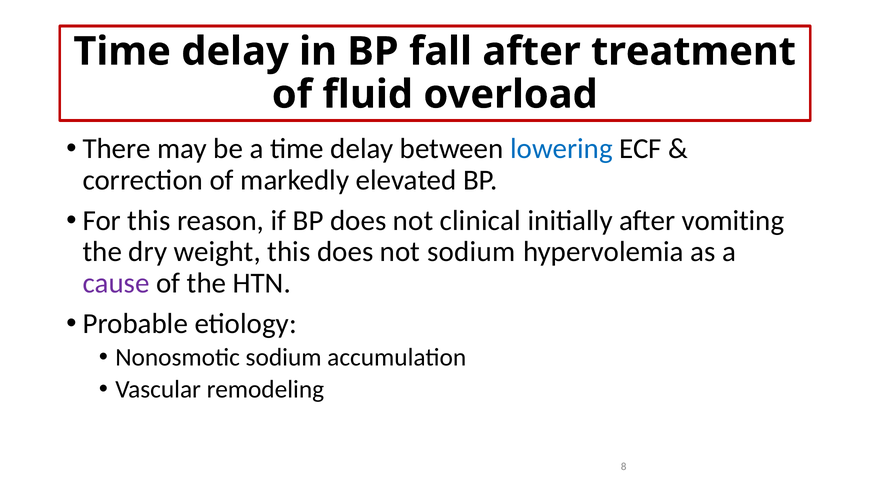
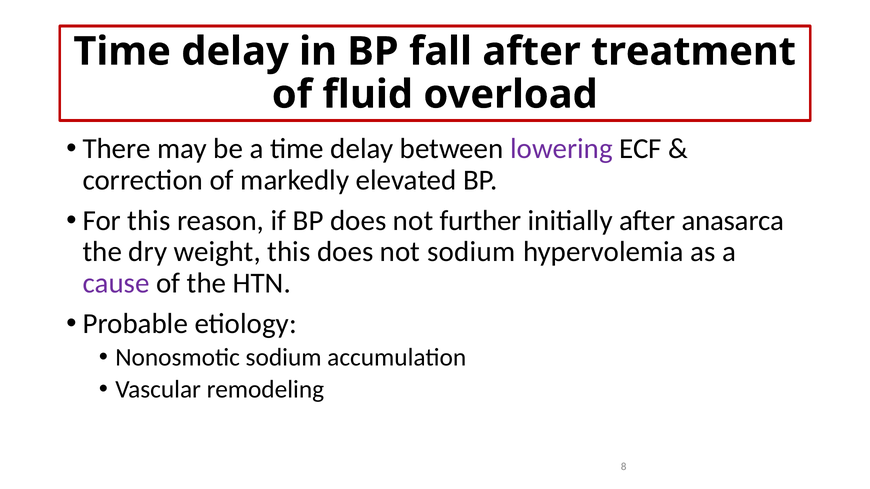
lowering colour: blue -> purple
clinical: clinical -> further
vomiting: vomiting -> anasarca
